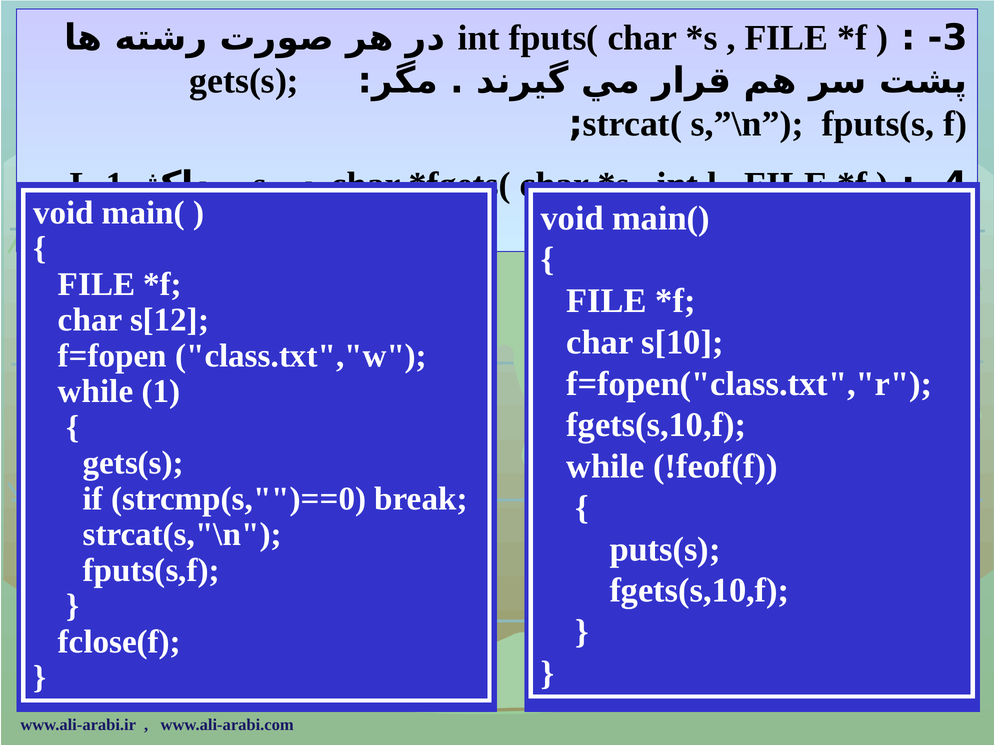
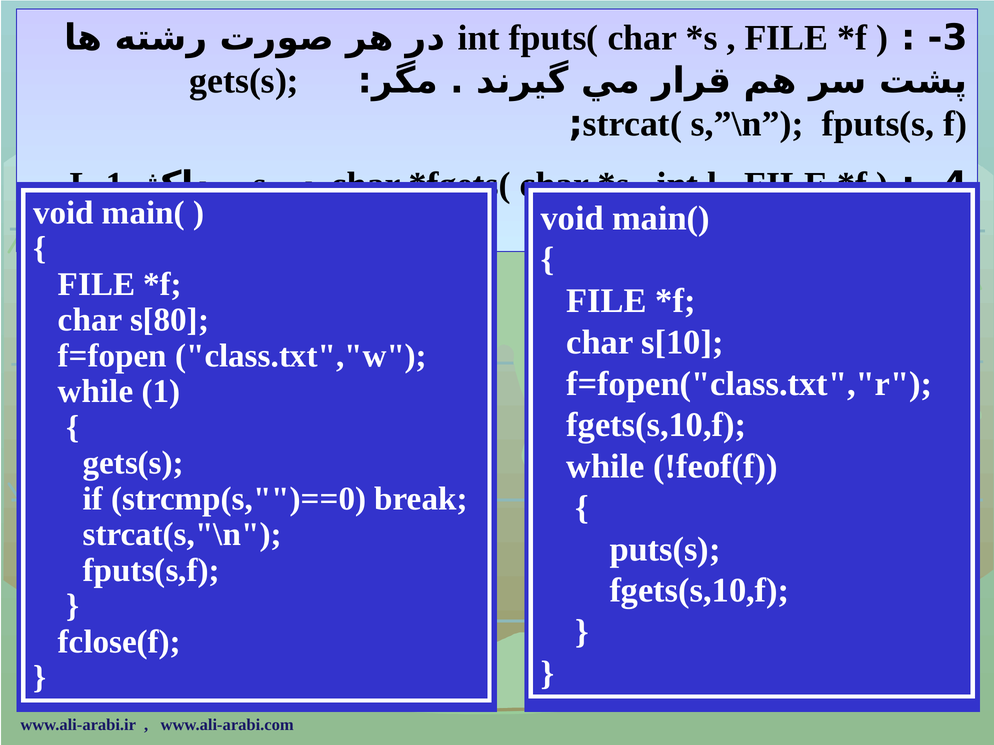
s[12: s[12 -> s[80
